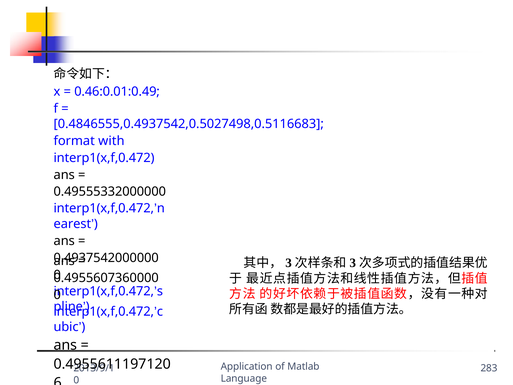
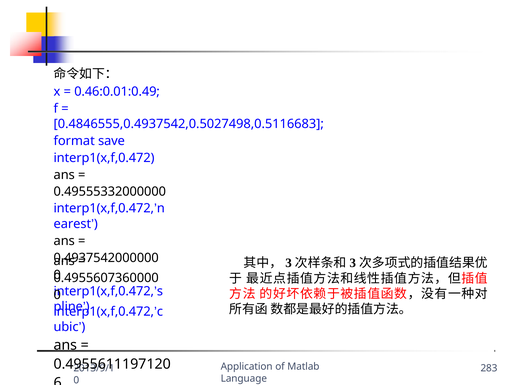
with: with -> save
